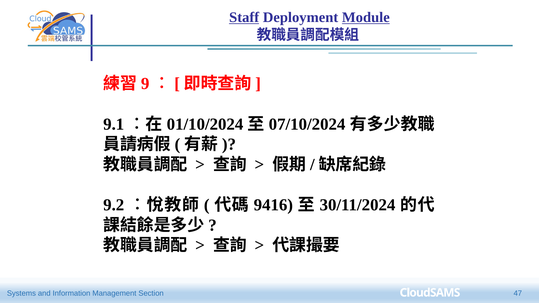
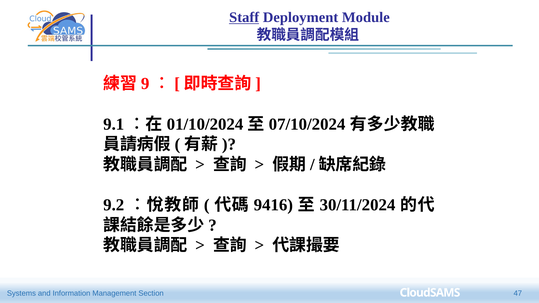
Module underline: present -> none
